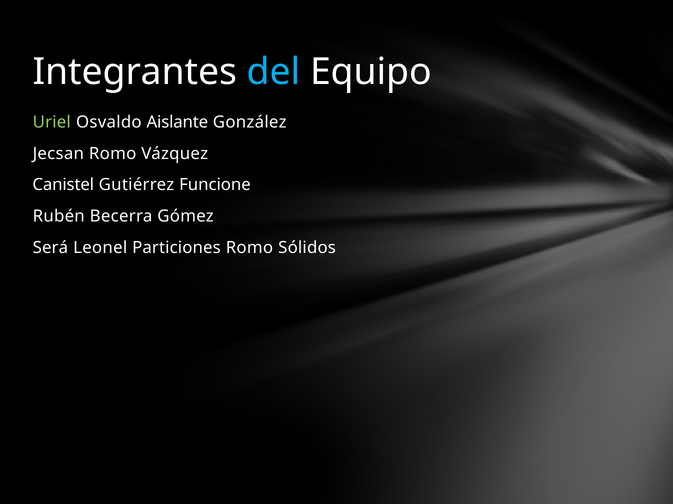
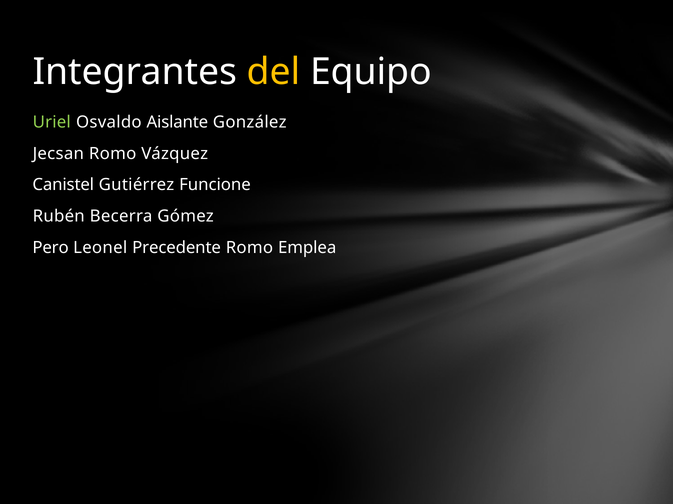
del colour: light blue -> yellow
Será: Será -> Pero
Particiones: Particiones -> Precedente
Sólidos: Sólidos -> Emplea
